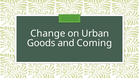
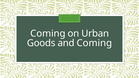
Change at (48, 34): Change -> Coming
